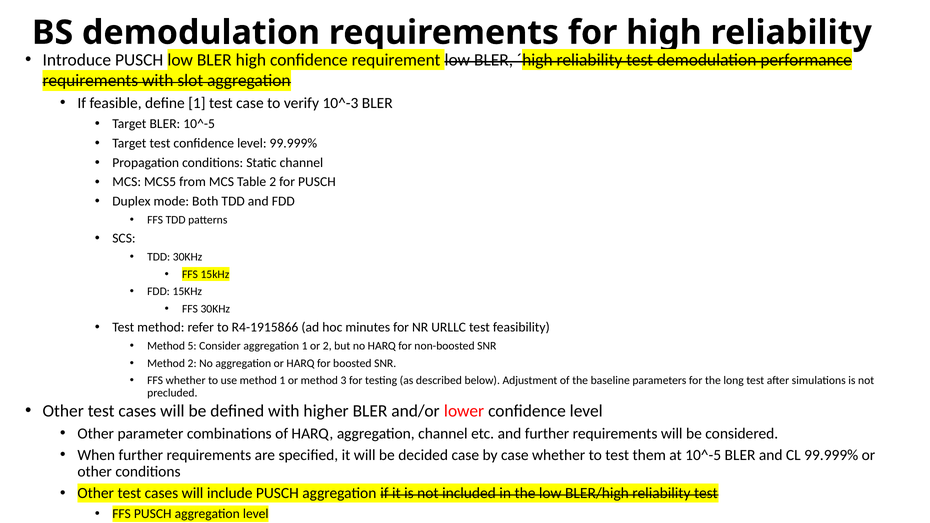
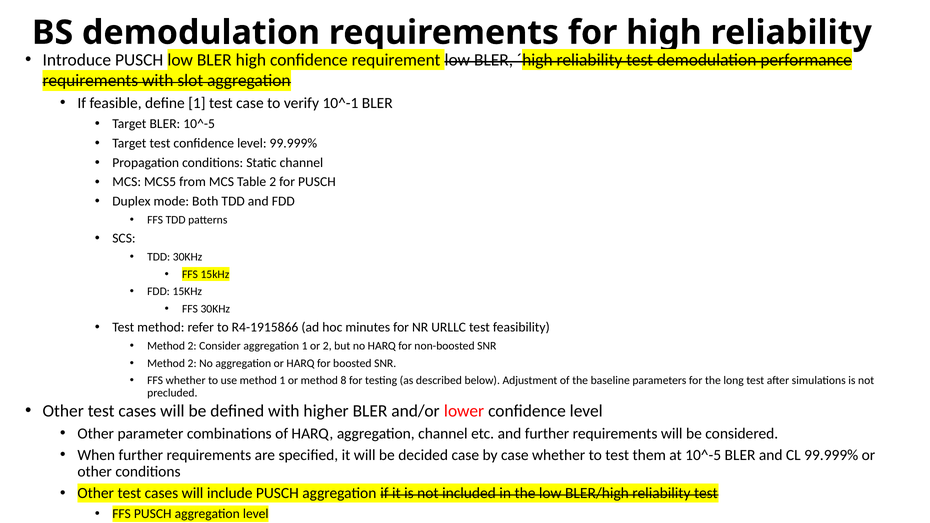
10^-3: 10^-3 -> 10^-1
5 at (192, 346): 5 -> 2
3: 3 -> 8
